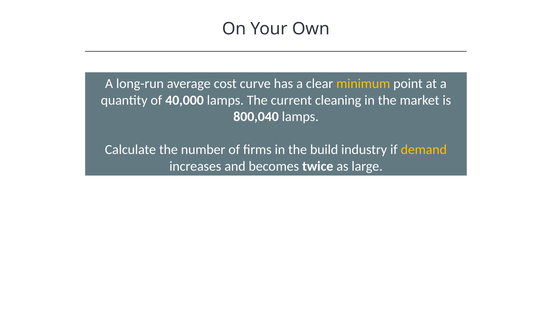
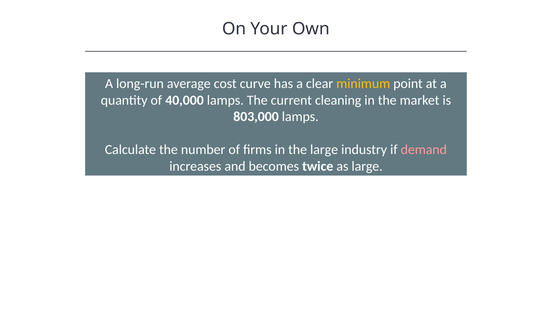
800,040: 800,040 -> 803,000
the build: build -> large
demand colour: yellow -> pink
